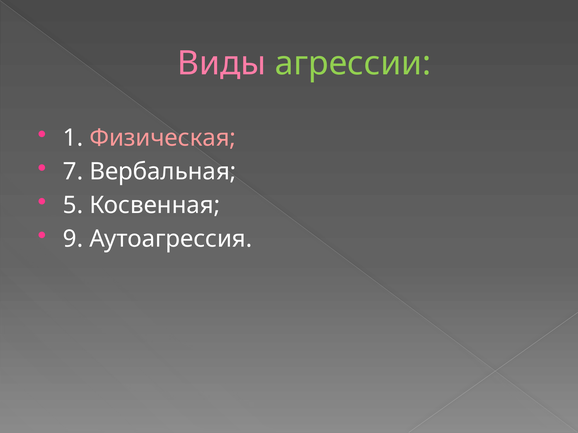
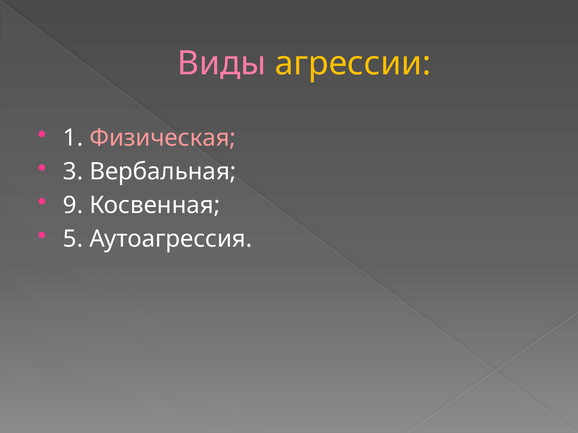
агрессии colour: light green -> yellow
7: 7 -> 3
5: 5 -> 9
9: 9 -> 5
